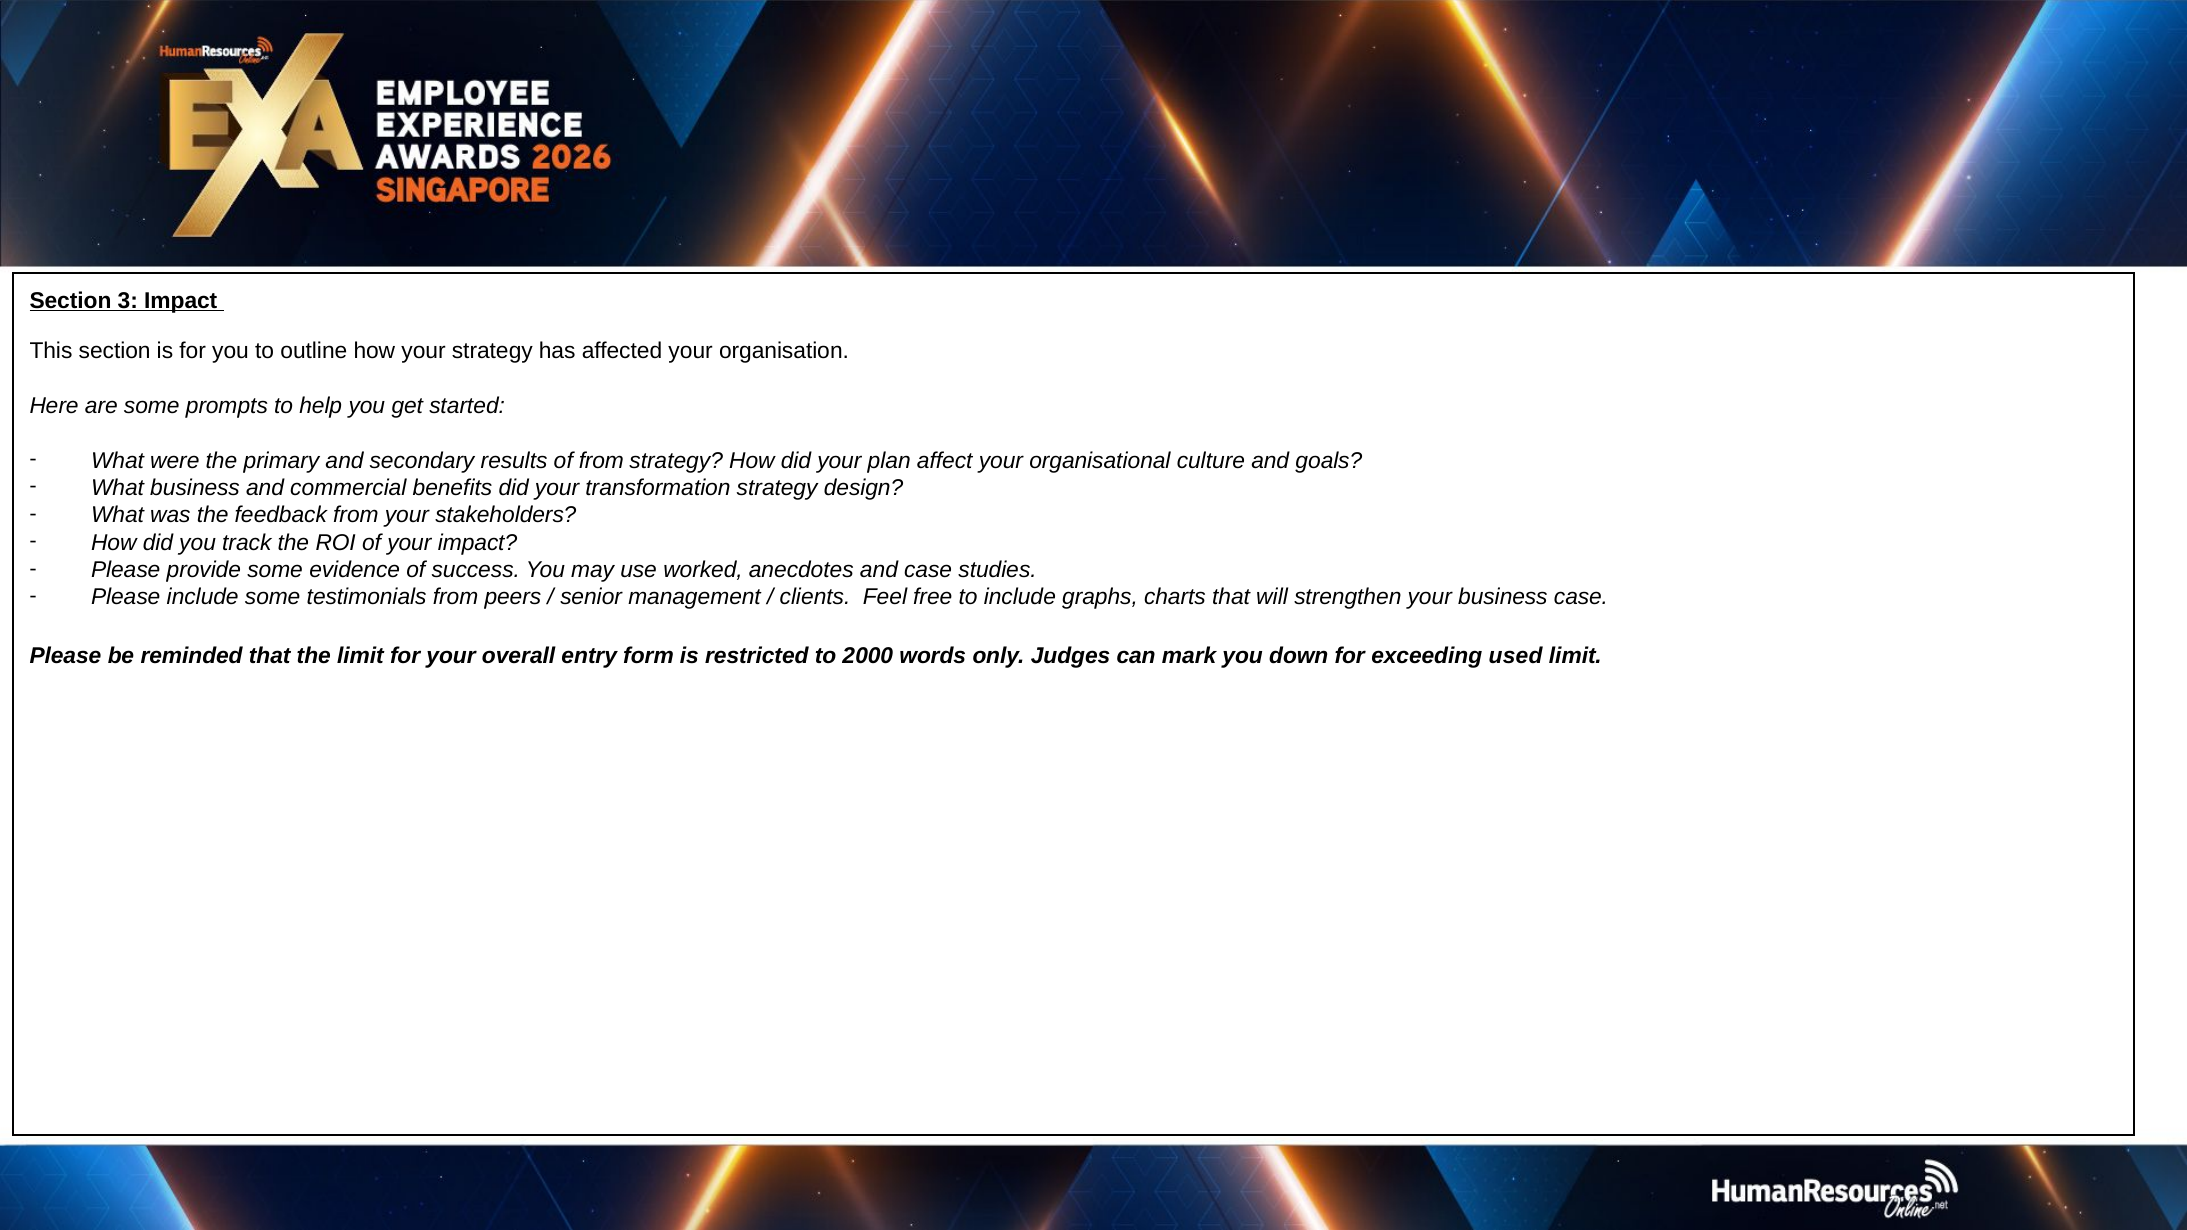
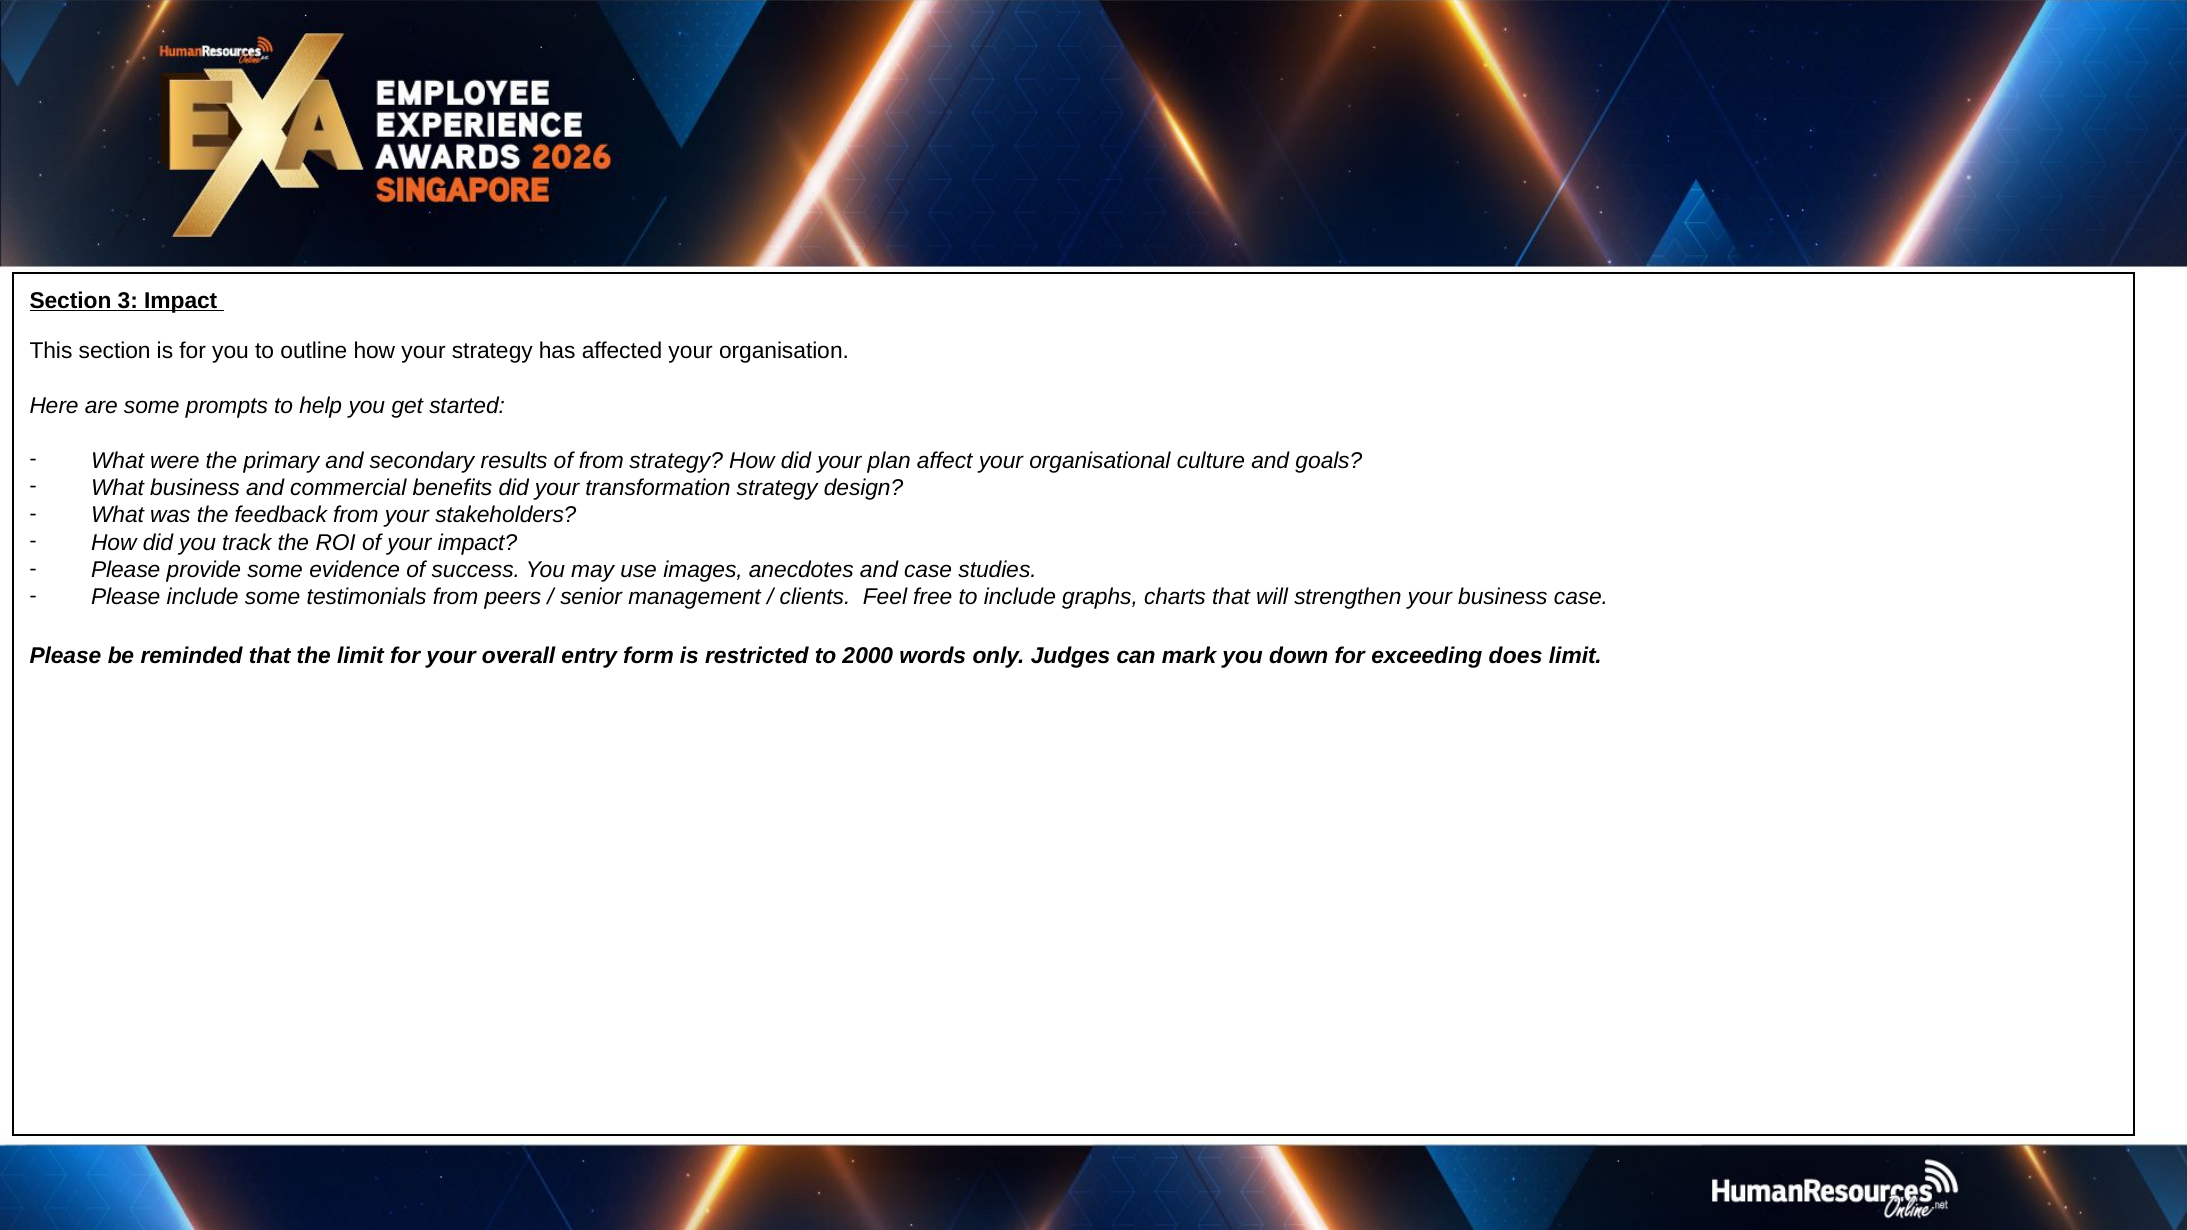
worked: worked -> images
used: used -> does
